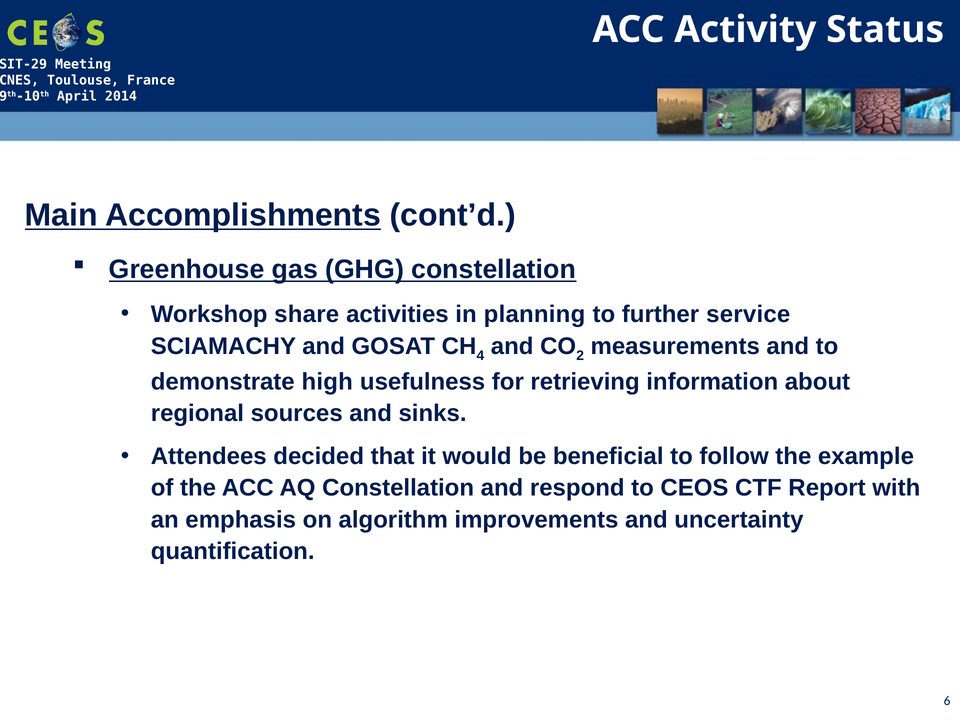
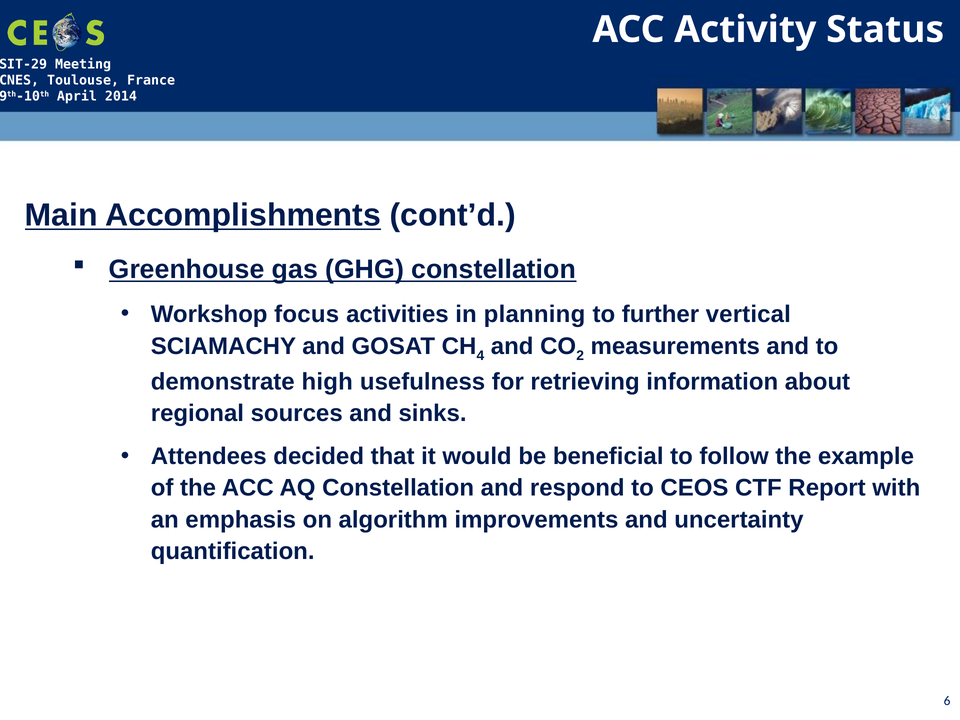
share: share -> focus
service: service -> vertical
